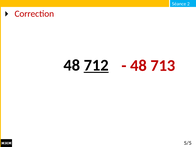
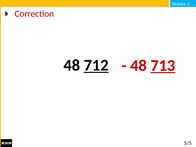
713 underline: none -> present
